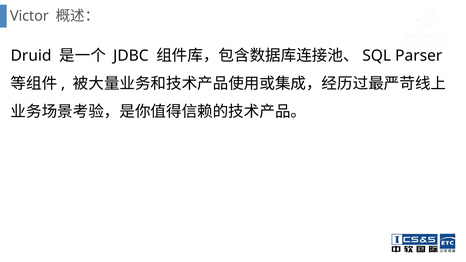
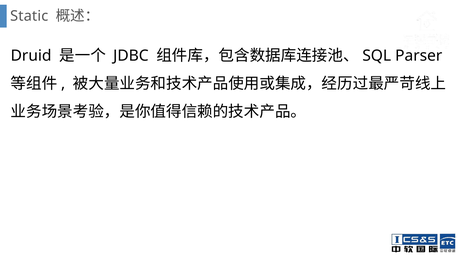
Victor: Victor -> Static
